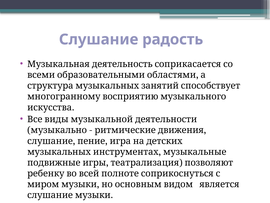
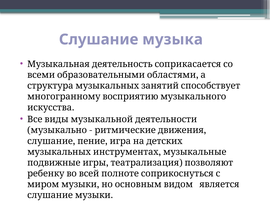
радость: радость -> музыка
